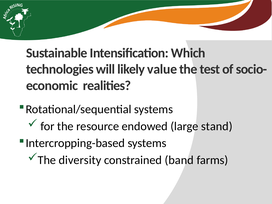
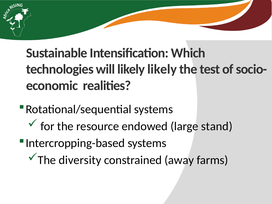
likely value: value -> likely
band: band -> away
